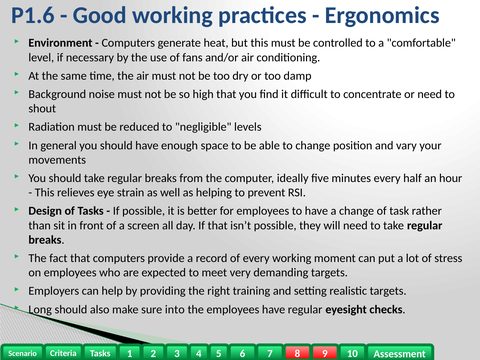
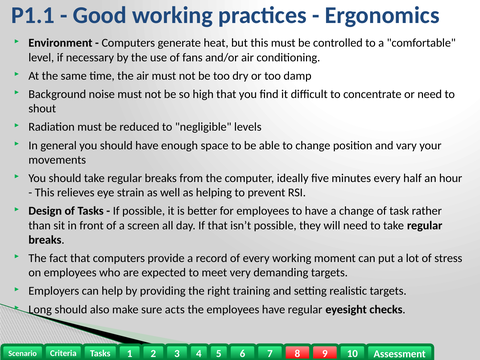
P1.6: P1.6 -> P1.1
into: into -> acts
